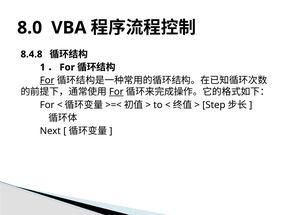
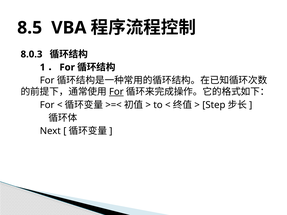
8.0: 8.0 -> 8.5
8.4.8: 8.4.8 -> 8.0.3
For at (47, 80) underline: present -> none
